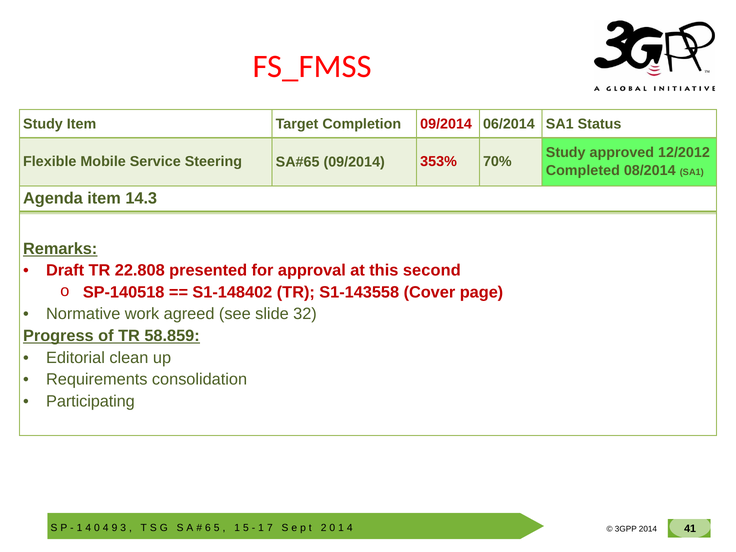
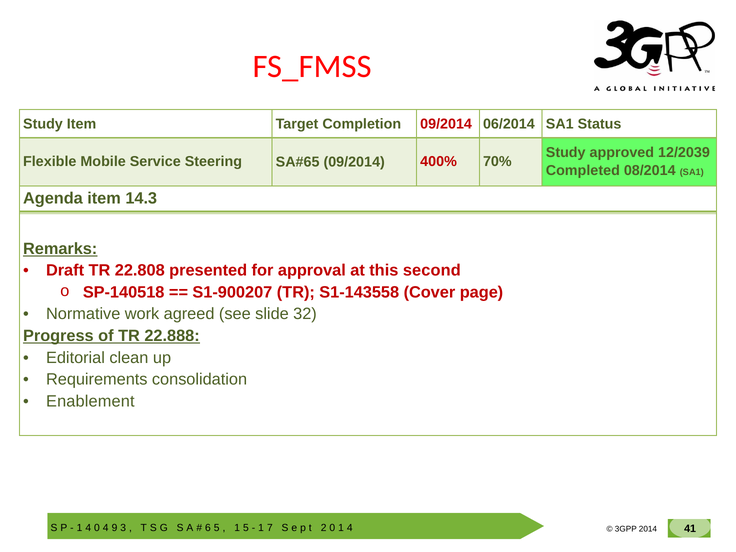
12/2012: 12/2012 -> 12/2039
353%: 353% -> 400%
S1-148402: S1-148402 -> S1-900207
58.859: 58.859 -> 22.888
Participating: Participating -> Enablement
